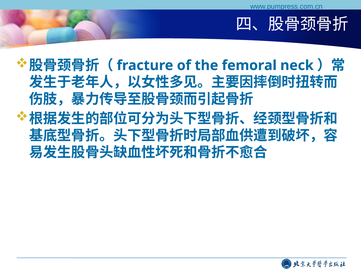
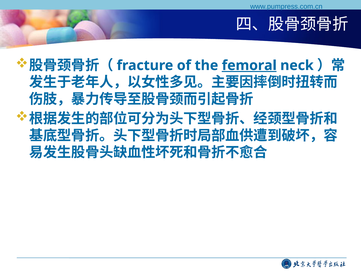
femoral underline: none -> present
